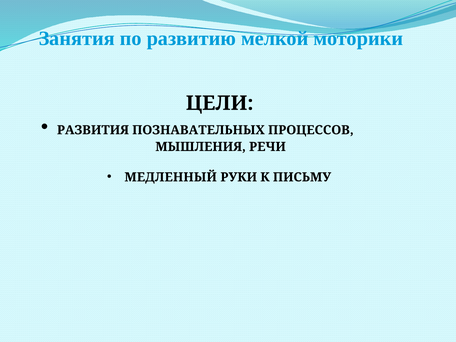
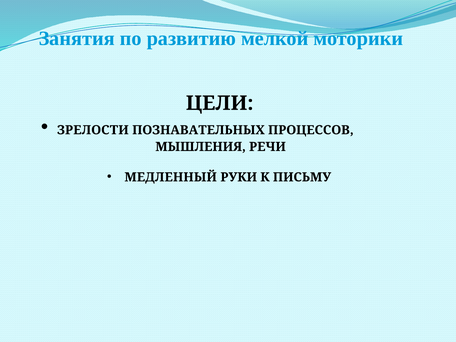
РАЗВИТИЯ: РАЗВИТИЯ -> ЗРЕЛОСТИ
